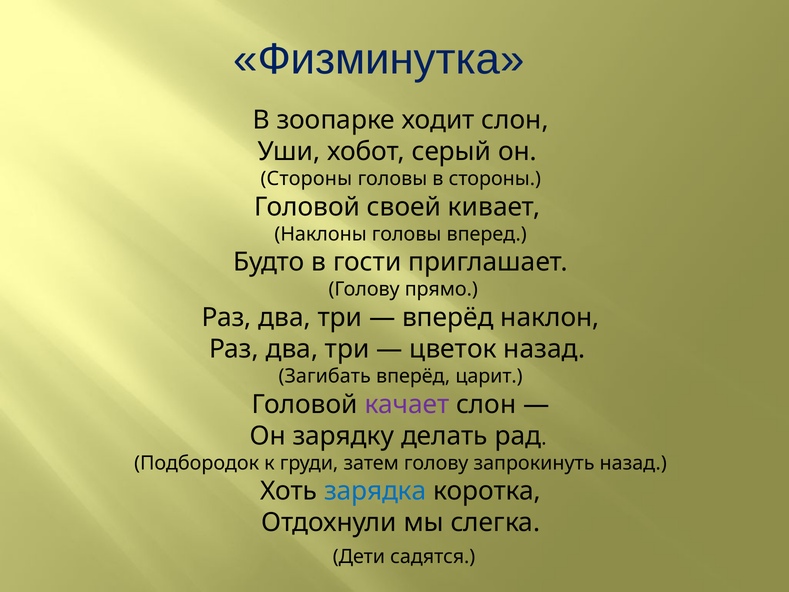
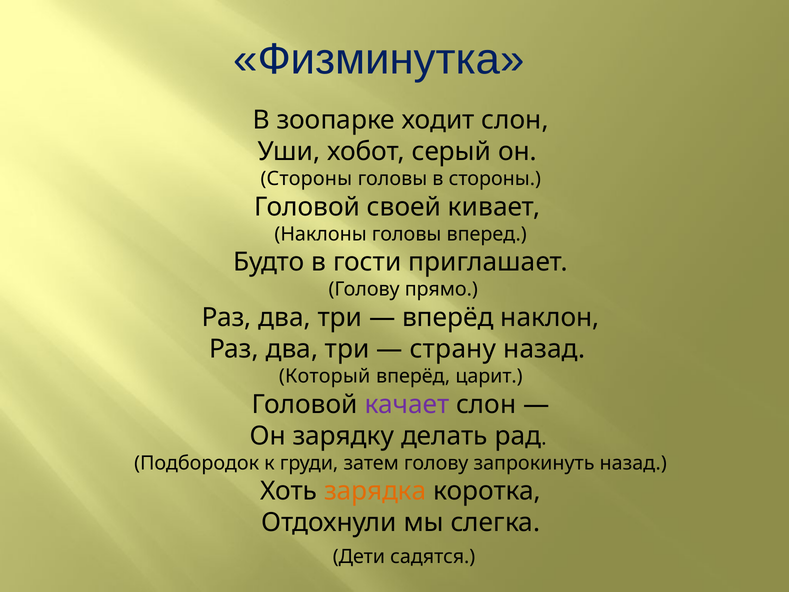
цветок: цветок -> страну
Загибать: Загибать -> Который
зарядка colour: blue -> orange
